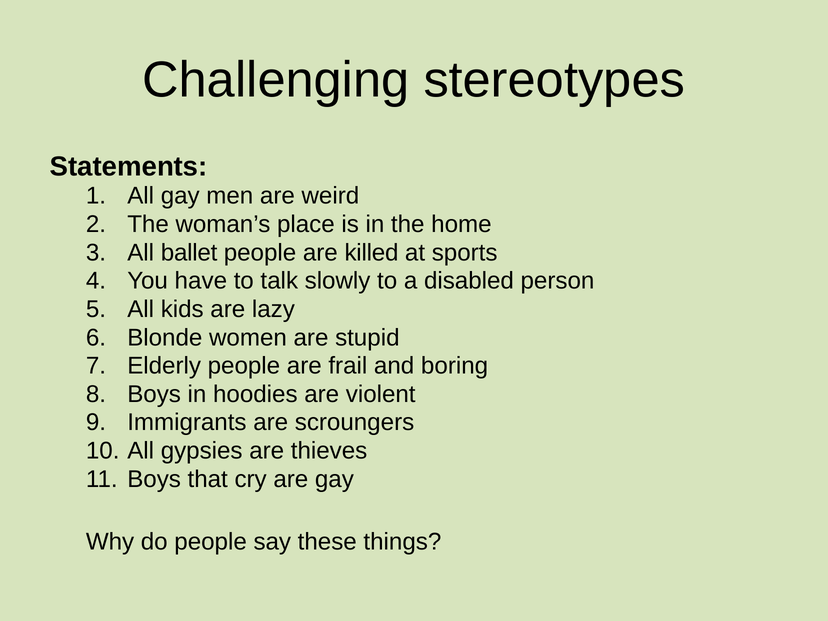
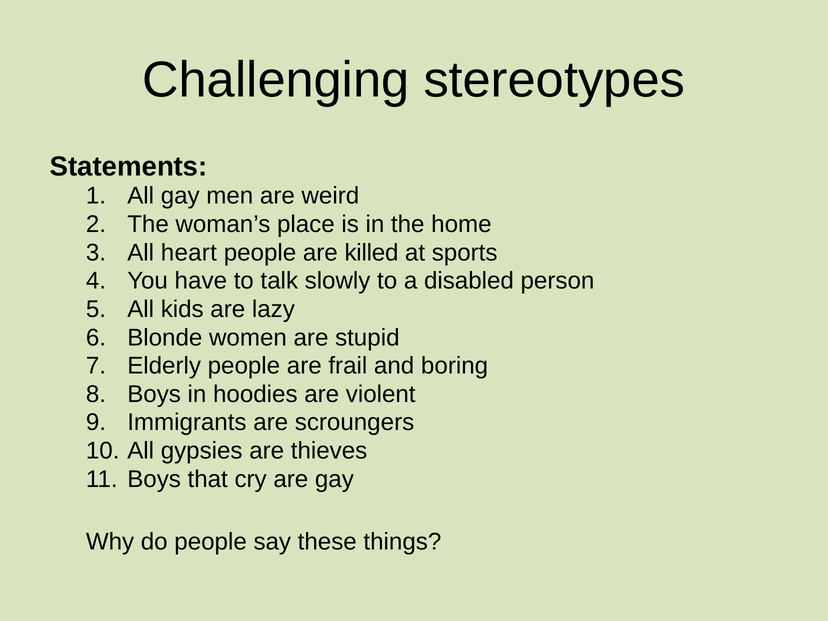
ballet: ballet -> heart
